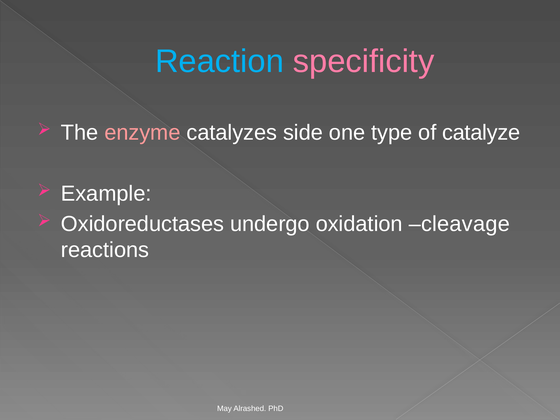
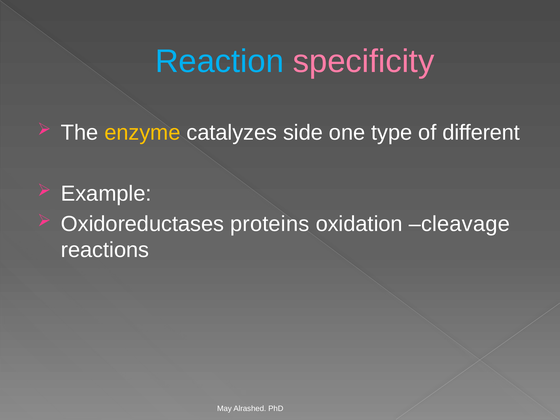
enzyme colour: pink -> yellow
catalyze: catalyze -> different
undergo: undergo -> proteins
